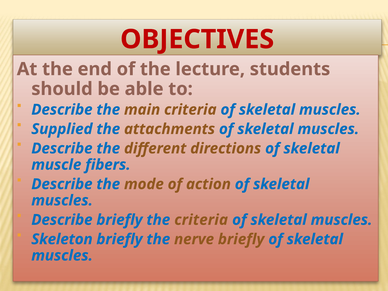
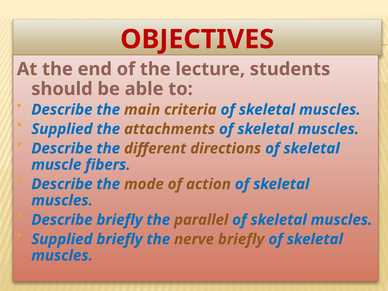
the criteria: criteria -> parallel
Skeleton at (62, 239): Skeleton -> Supplied
